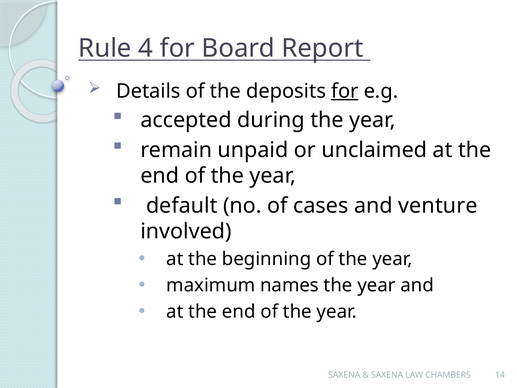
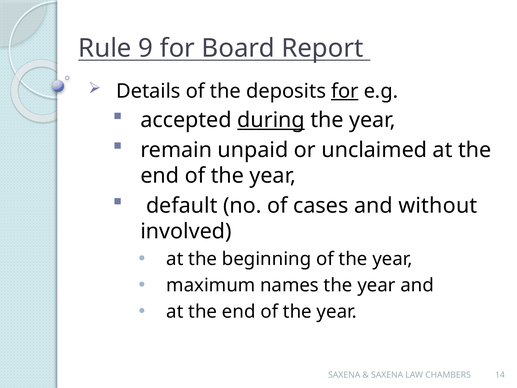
4: 4 -> 9
during underline: none -> present
venture: venture -> without
